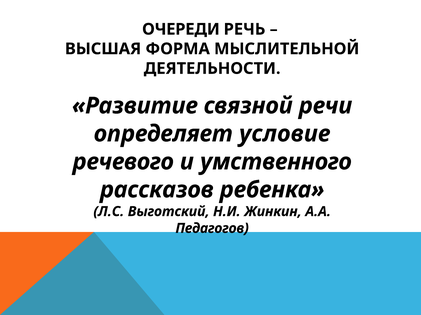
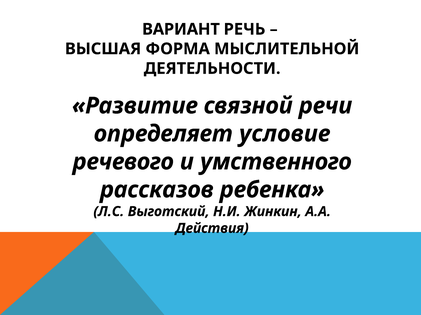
ОЧЕРЕДИ: ОЧЕРЕДИ -> ВАРИАНТ
Педагогов: Педагогов -> Действия
